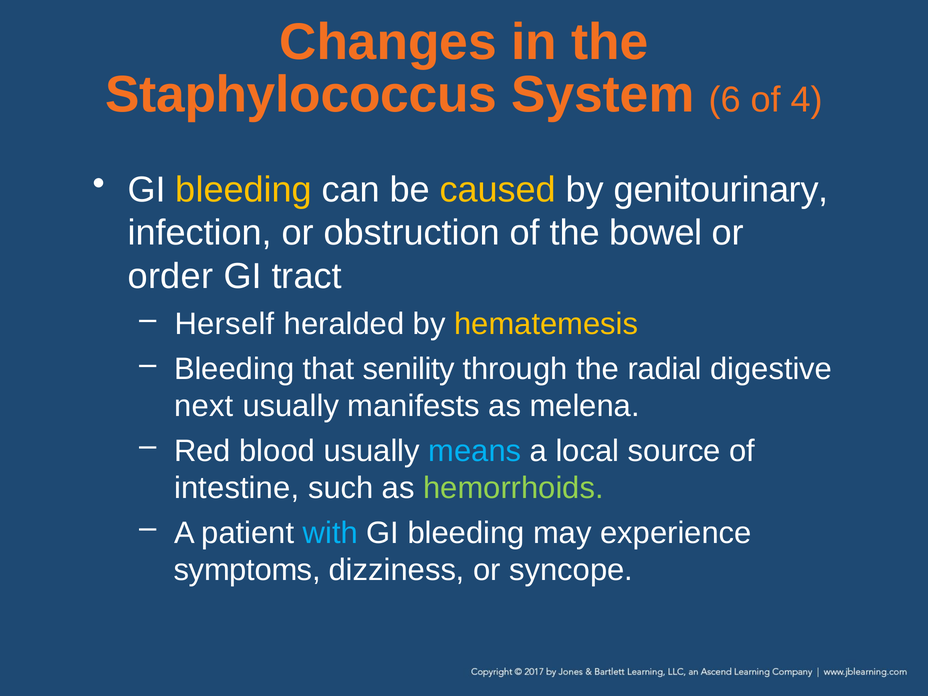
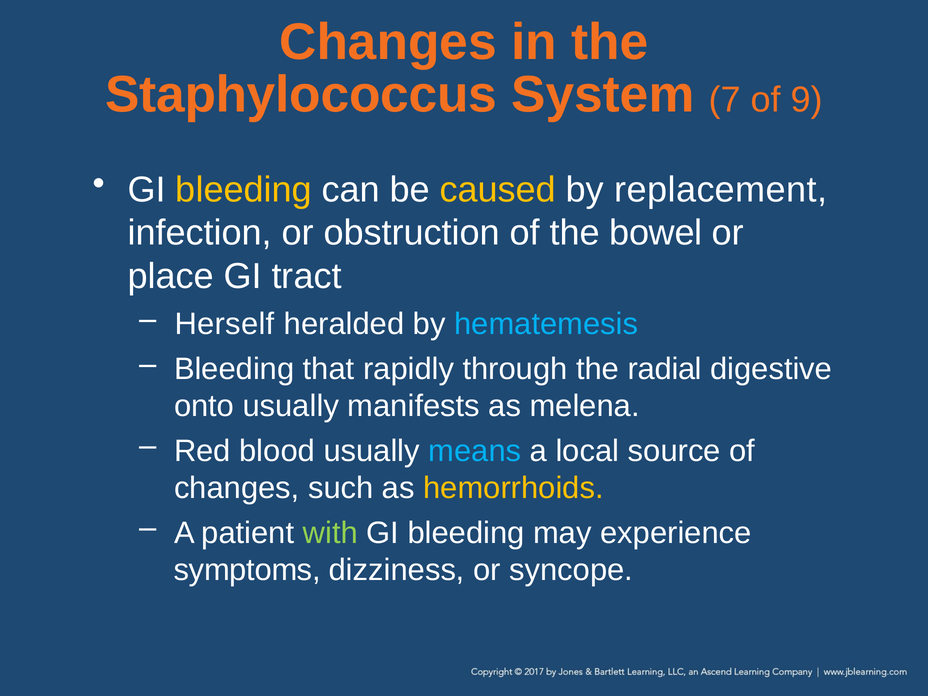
6: 6 -> 7
4: 4 -> 9
genitourinary: genitourinary -> replacement
order: order -> place
hematemesis colour: yellow -> light blue
senility: senility -> rapidly
next: next -> onto
intestine at (237, 488): intestine -> changes
hemorrhoids colour: light green -> yellow
with colour: light blue -> light green
